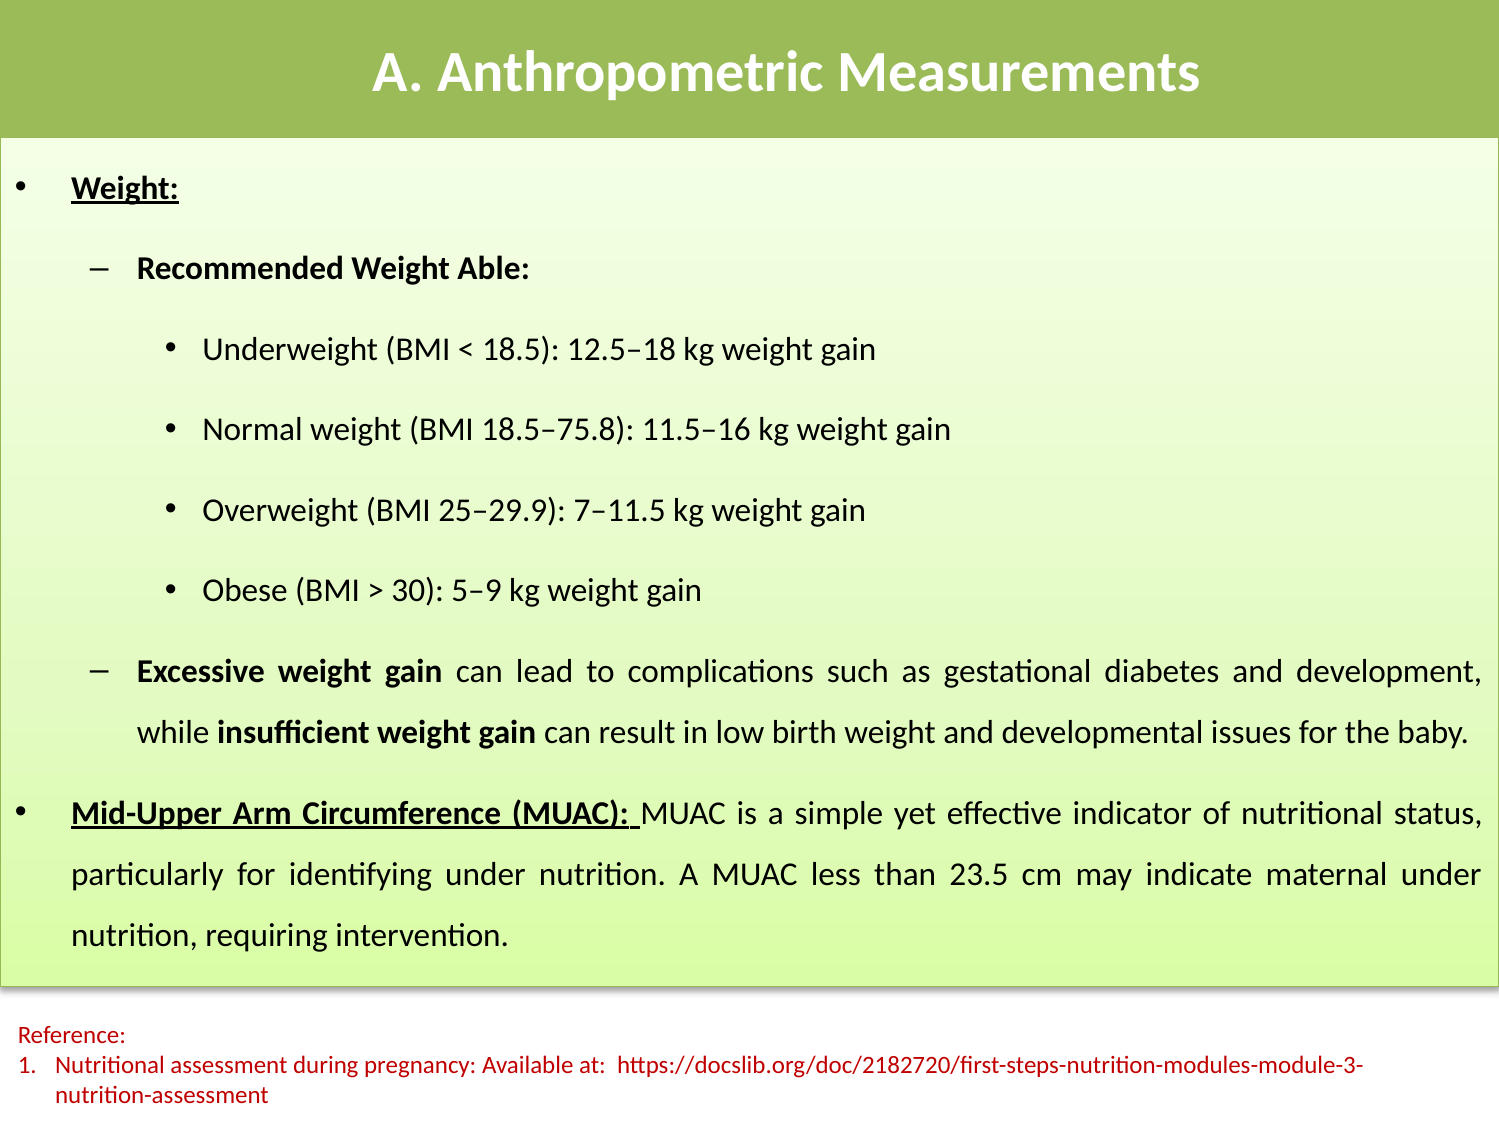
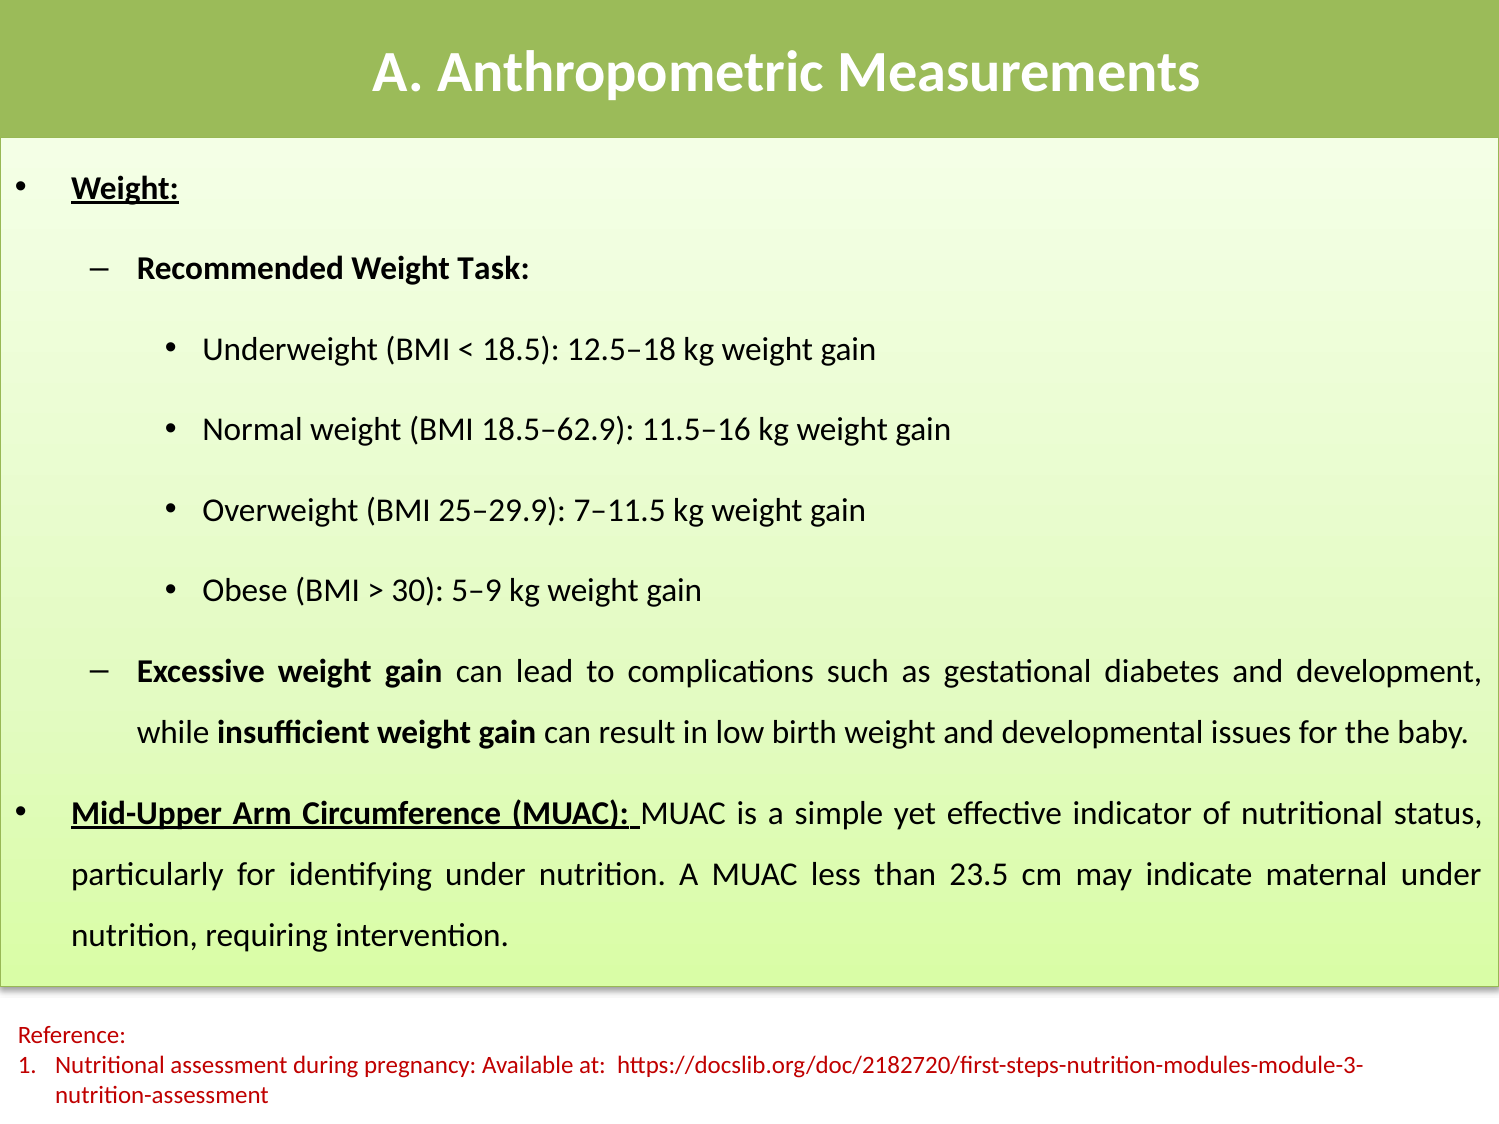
Able: Able -> Task
18.5–75.8: 18.5–75.8 -> 18.5–62.9
